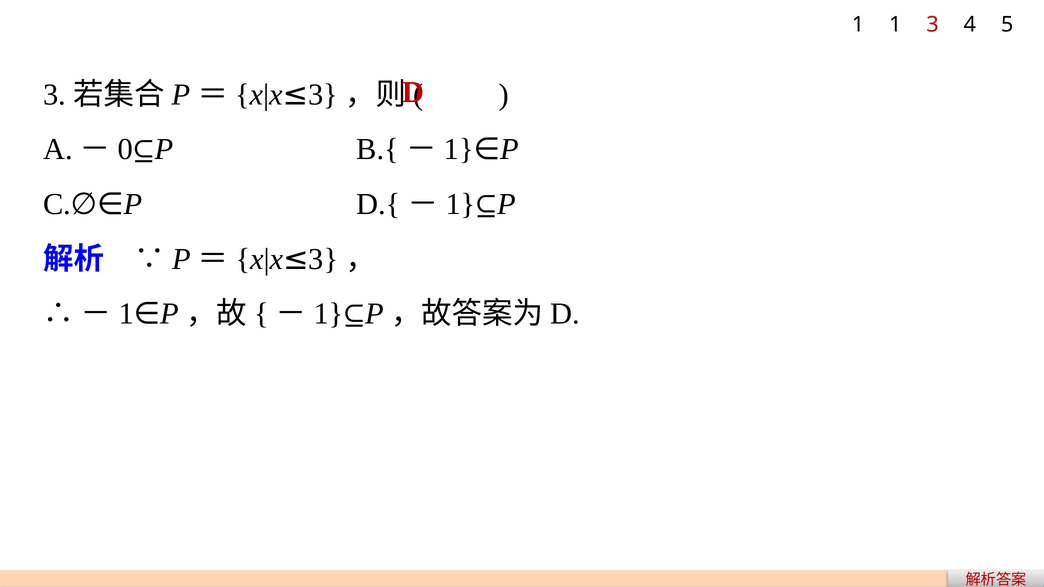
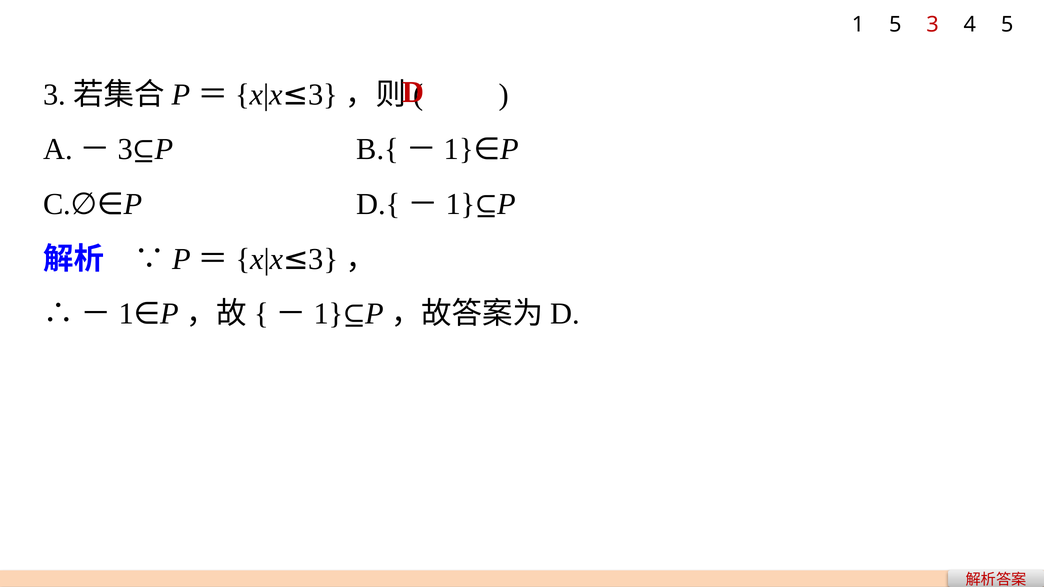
1 1: 1 -> 5
0 at (125, 150): 0 -> 3
